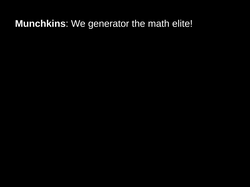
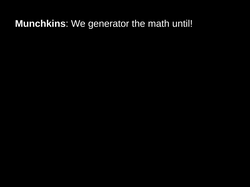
elite: elite -> until
